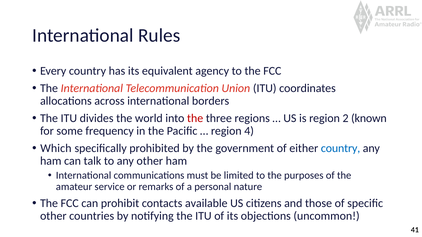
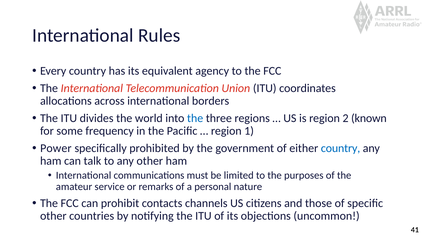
the at (195, 118) colour: red -> blue
4: 4 -> 1
Which: Which -> Power
available: available -> channels
